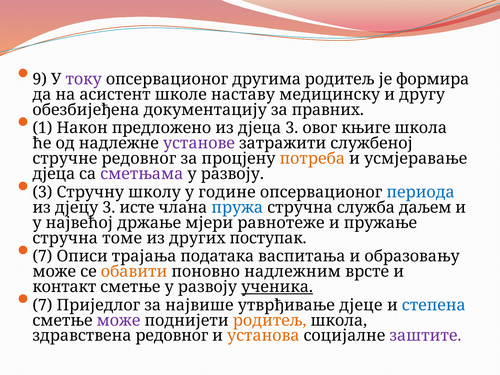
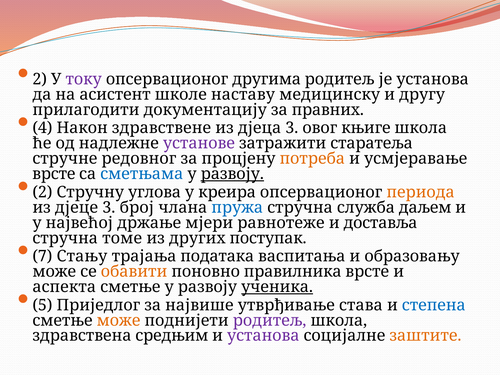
9 at (40, 79): 9 -> 2
је формира: формира -> установа
обезбијеђена: обезбијеђена -> прилагодити
1: 1 -> 4
предложено: предложено -> здравствене
службеној: службеној -> старатеља
дјеца at (54, 174): дјеца -> врсте
сметњама colour: purple -> blue
развоју at (232, 174) underline: none -> present
3 at (42, 192): 3 -> 2
школу: школу -> углова
године: године -> креира
периода colour: blue -> orange
дјецу: дјецу -> дјеце
исте: исте -> број
пружање: пружање -> доставља
Описи: Описи -> Стању
надлежним: надлежним -> правилника
контакт: контакт -> аспекта
7 at (42, 305): 7 -> 5
дјеце: дјеце -> става
може at (119, 320) colour: purple -> orange
родитељ at (270, 320) colour: orange -> purple
здравствена редовног: редовног -> средњим
установа at (263, 336) colour: orange -> purple
заштите colour: purple -> orange
